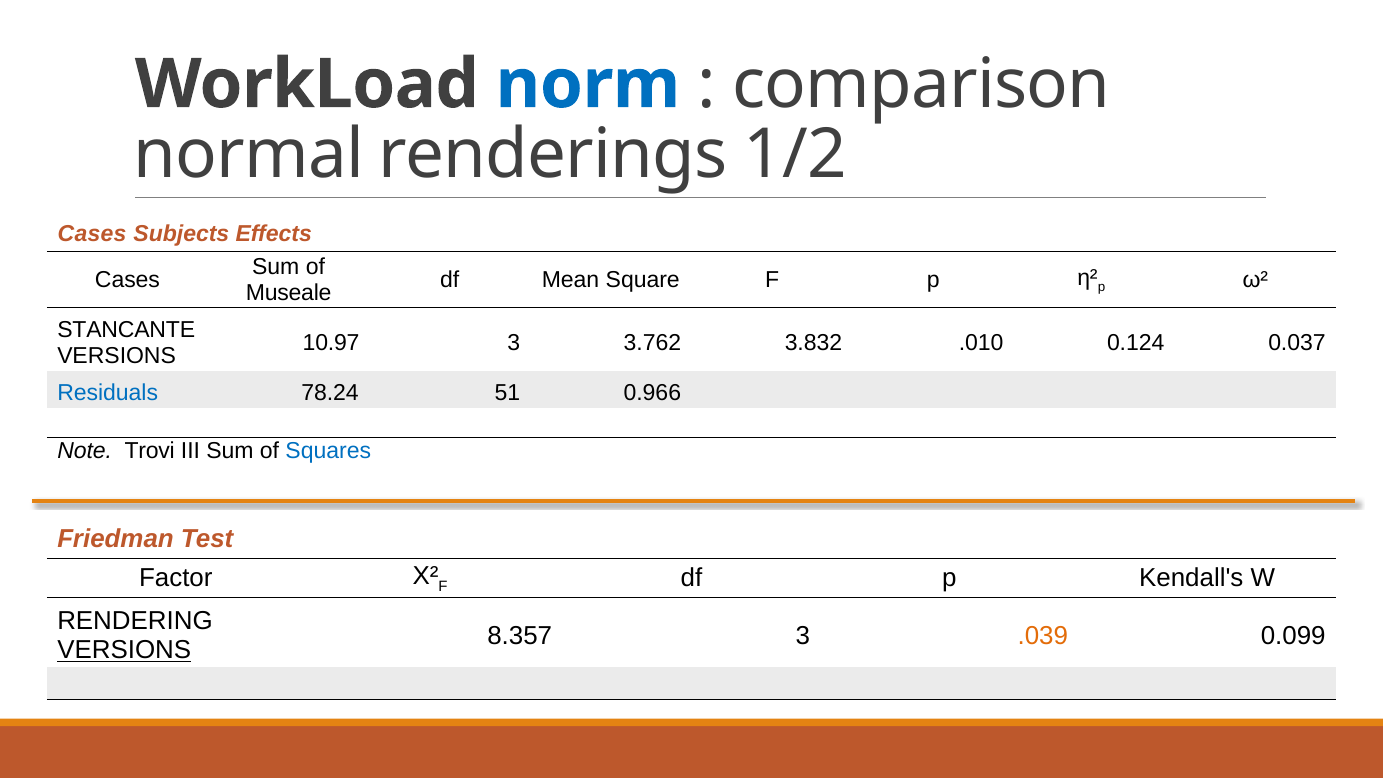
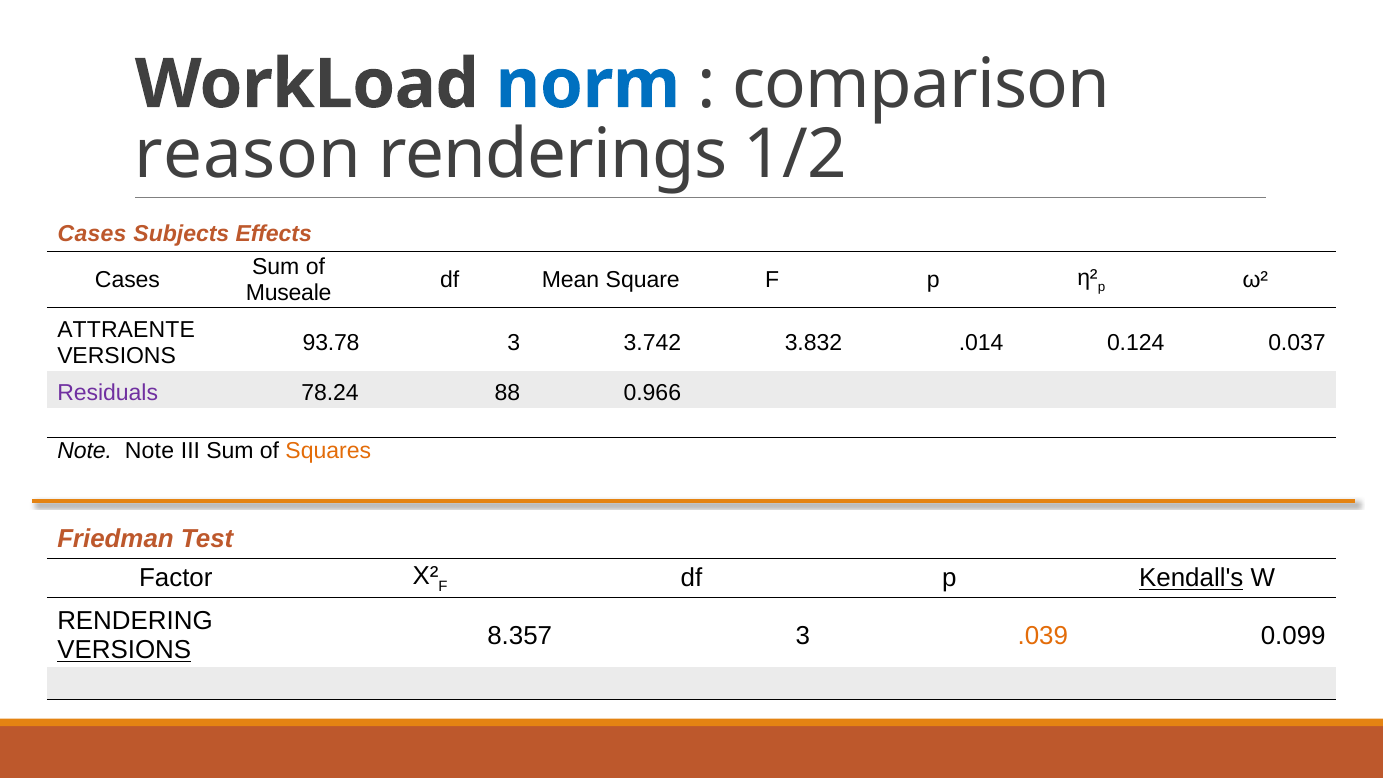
normal: normal -> reason
STANCANTE: STANCANTE -> ATTRAENTE
10.97: 10.97 -> 93.78
3.762: 3.762 -> 3.742
.010: .010 -> .014
Residuals colour: blue -> purple
51: 51 -> 88
Note Trovi: Trovi -> Note
Squares colour: blue -> orange
Kendall's underline: none -> present
